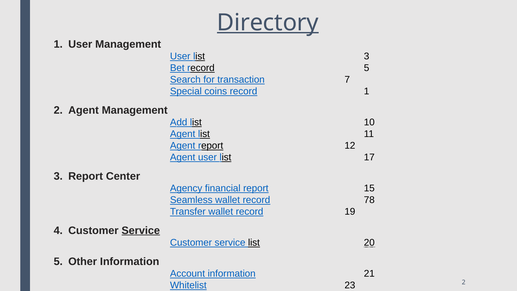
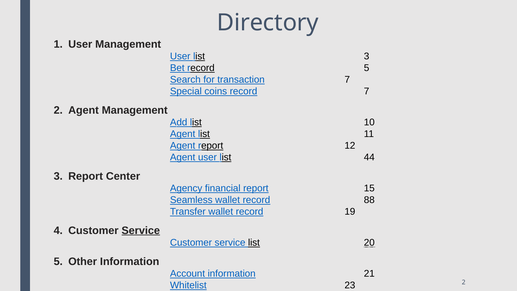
Directory underline: present -> none
record 1: 1 -> 7
17: 17 -> 44
78: 78 -> 88
